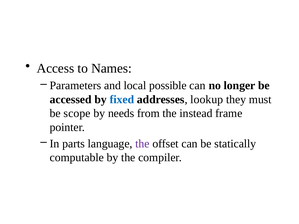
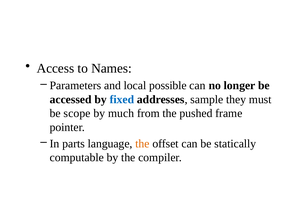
lookup: lookup -> sample
needs: needs -> much
instead: instead -> pushed
the at (142, 144) colour: purple -> orange
